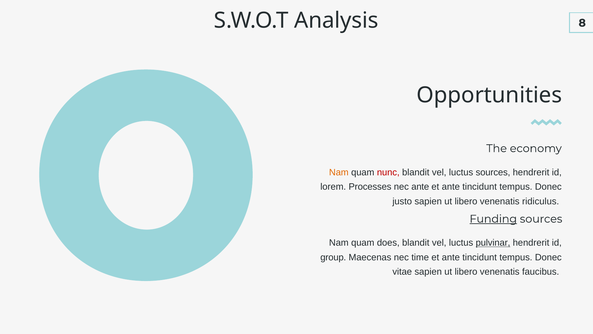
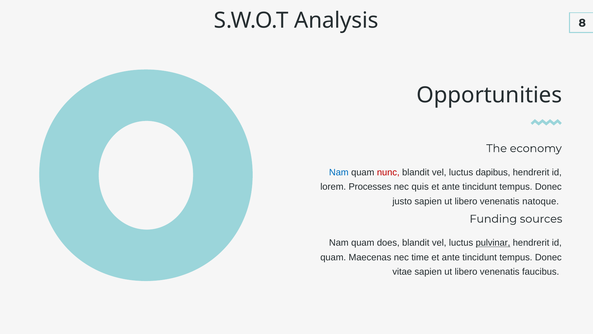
Nam at (339, 172) colour: orange -> blue
luctus sources: sources -> dapibus
nec ante: ante -> quis
ridiculus: ridiculus -> natoque
Funding underline: present -> none
group at (333, 257): group -> quam
